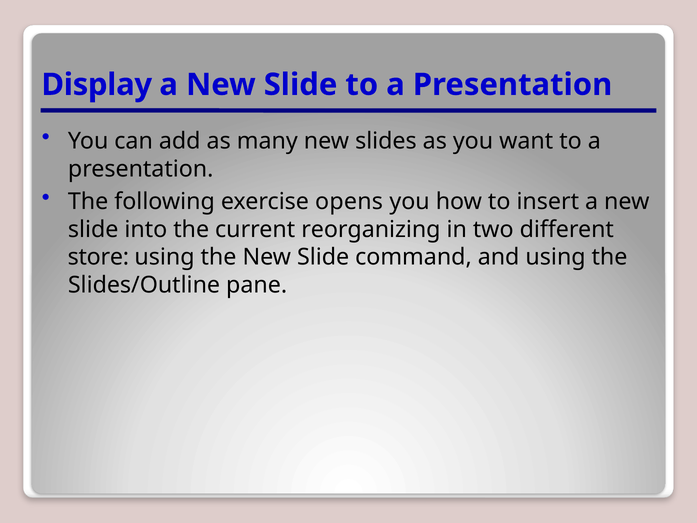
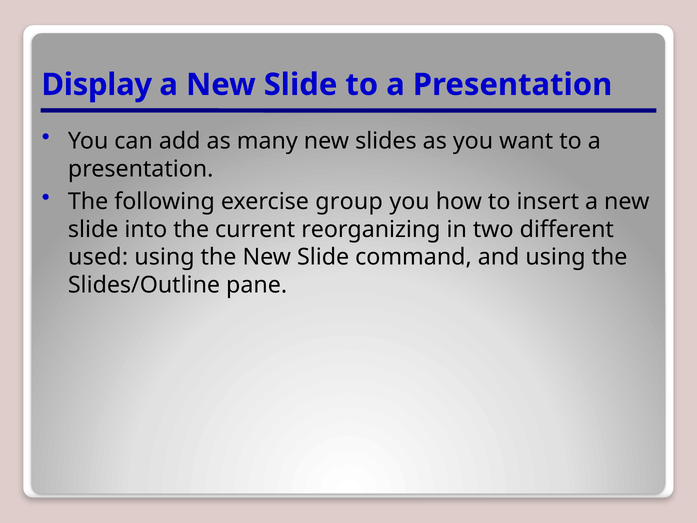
opens: opens -> group
store: store -> used
